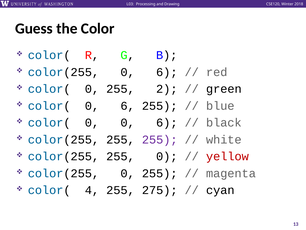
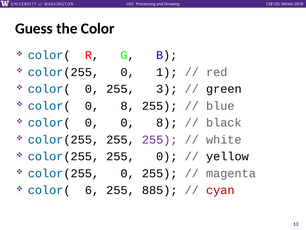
color(255 0 6: 6 -> 1
2: 2 -> 3
color( 0 6: 6 -> 8
0 0 6: 6 -> 8
yellow colour: red -> black
4: 4 -> 6
275: 275 -> 885
cyan colour: black -> red
